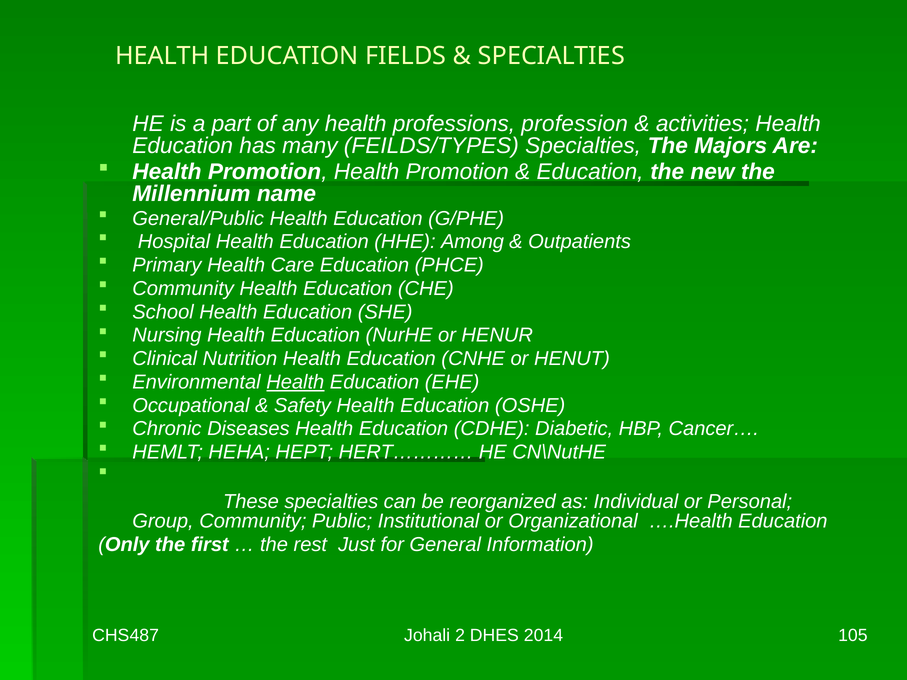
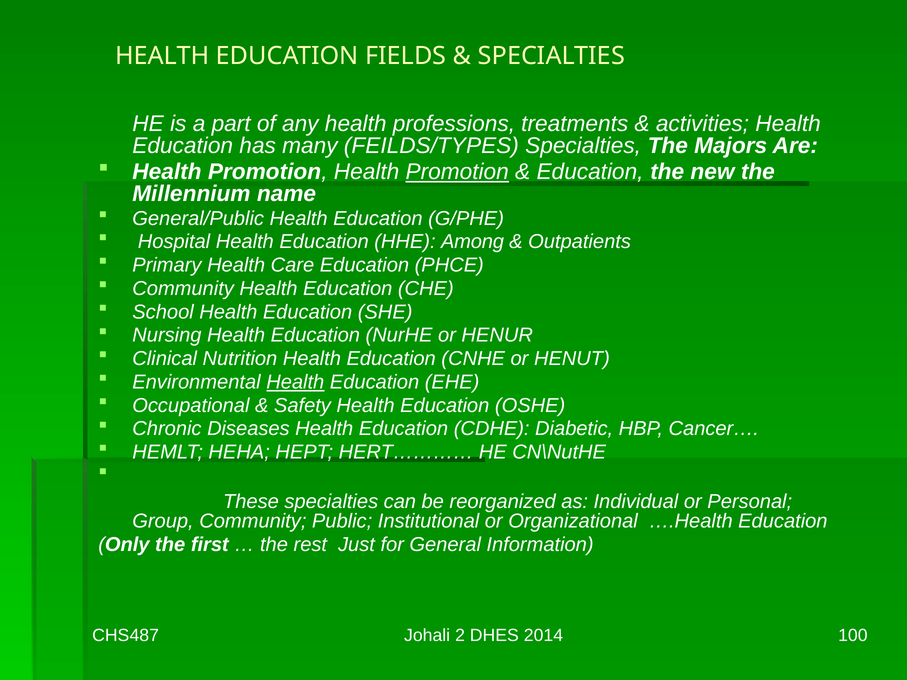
profession: profession -> treatments
Promotion at (457, 172) underline: none -> present
105: 105 -> 100
